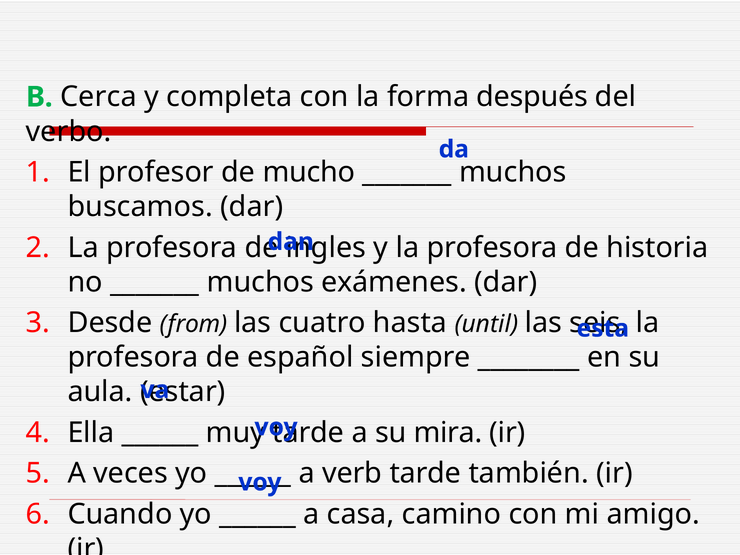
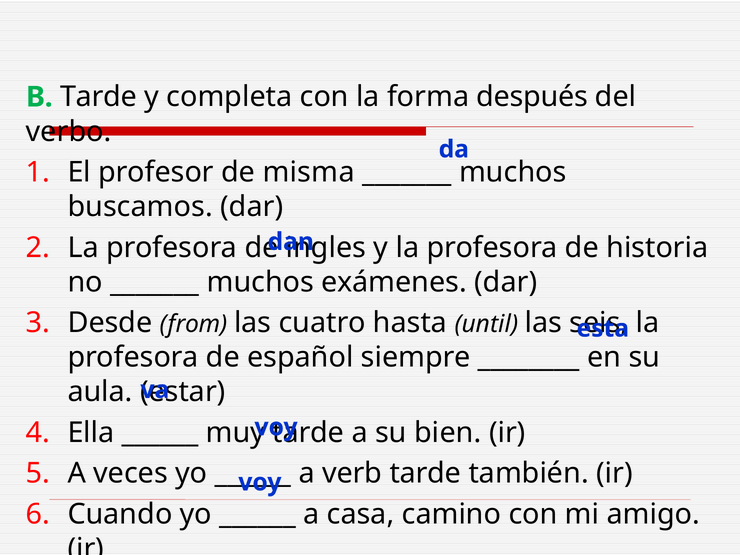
B Cerca: Cerca -> Tarde
mucho: mucho -> misma
mira: mira -> bien
